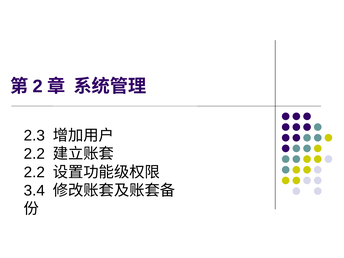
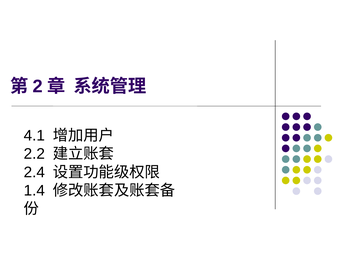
2.3: 2.3 -> 4.1
2.2 at (34, 172): 2.2 -> 2.4
3.4: 3.4 -> 1.4
